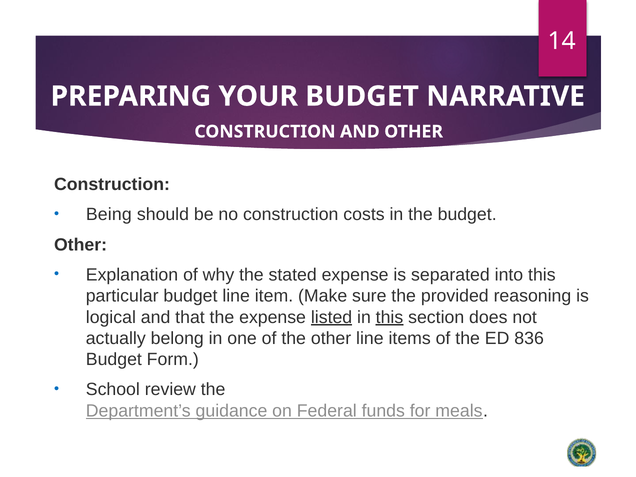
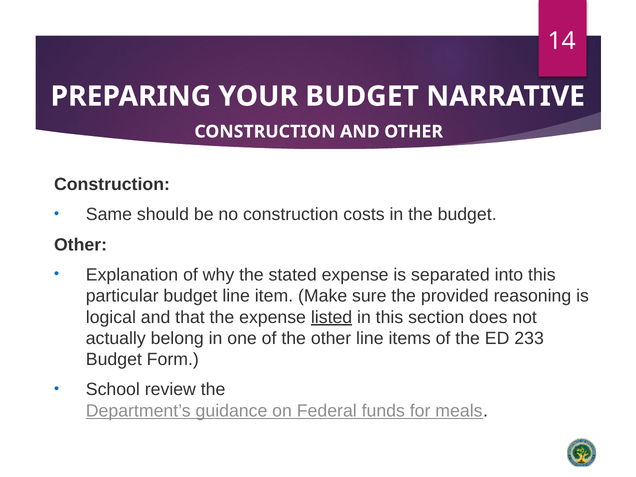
Being: Being -> Same
this at (389, 317) underline: present -> none
836: 836 -> 233
